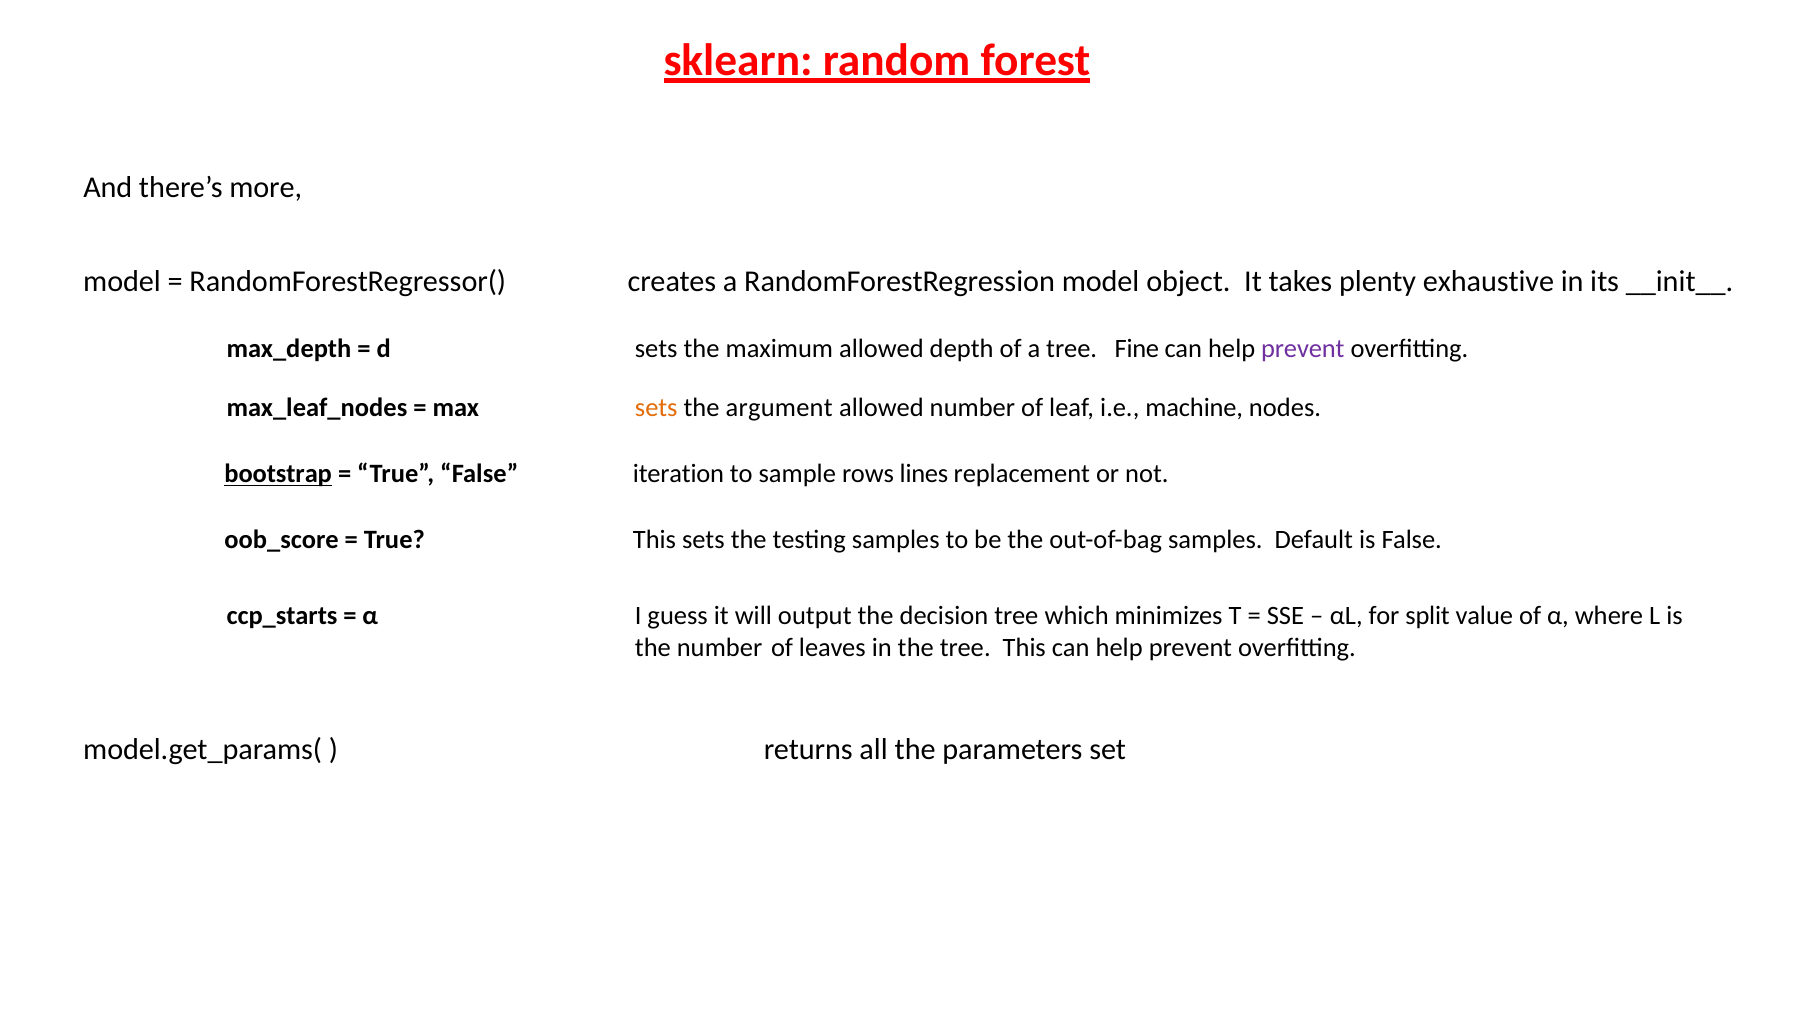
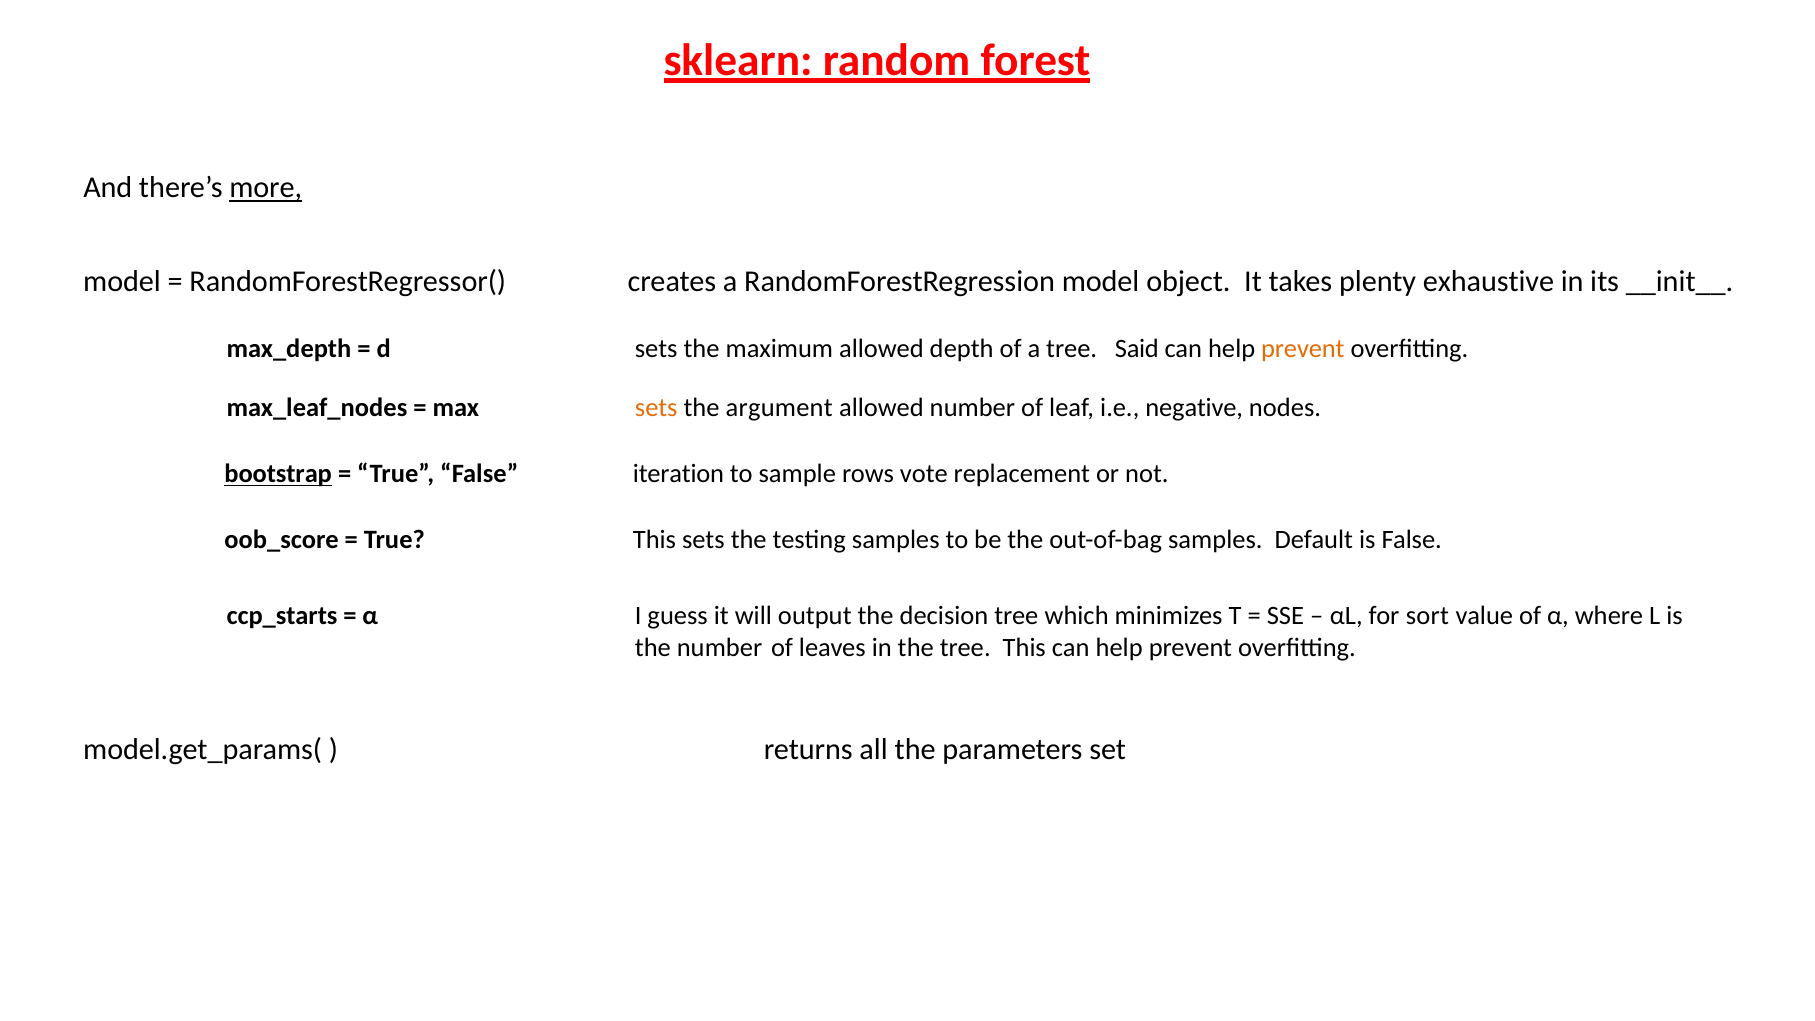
more underline: none -> present
Fine: Fine -> Said
prevent at (1303, 349) colour: purple -> orange
machine: machine -> negative
lines: lines -> vote
split: split -> sort
